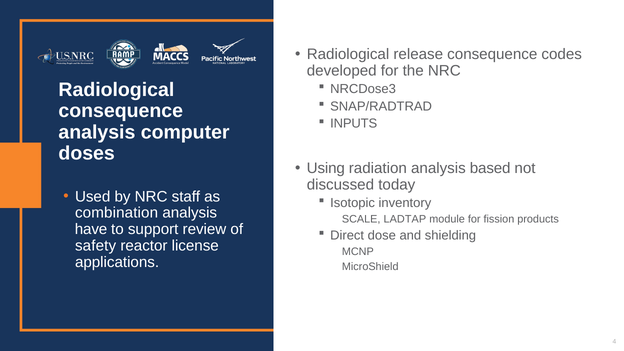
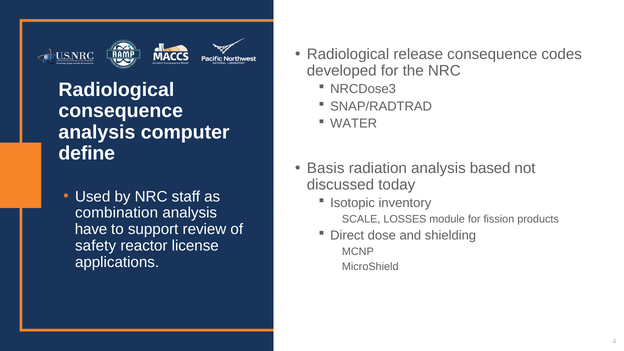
INPUTS: INPUTS -> WATER
doses: doses -> define
Using: Using -> Basis
LADTAP: LADTAP -> LOSSES
